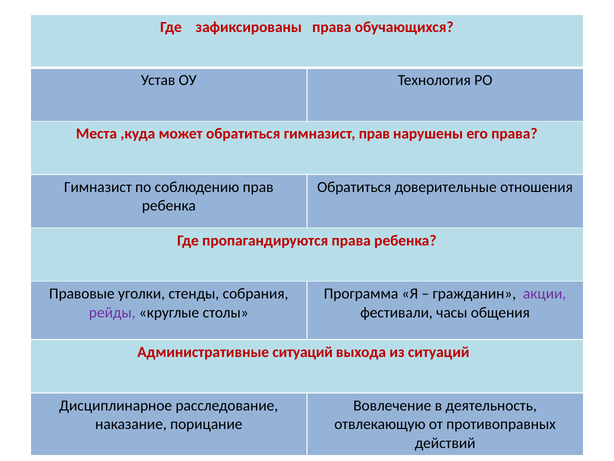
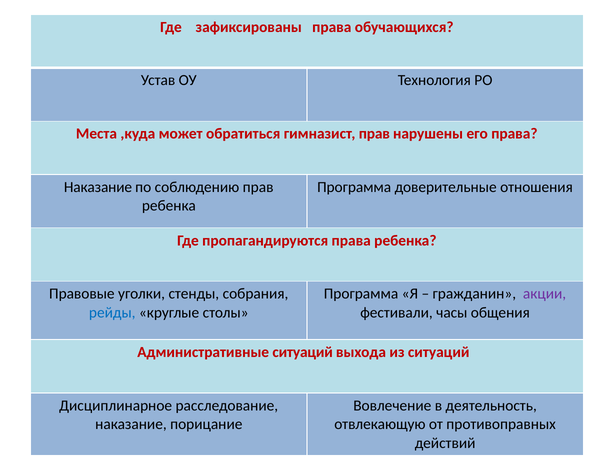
Гимназист at (98, 187): Гимназист -> Наказание
Обратиться at (354, 187): Обратиться -> Программа
рейды colour: purple -> blue
